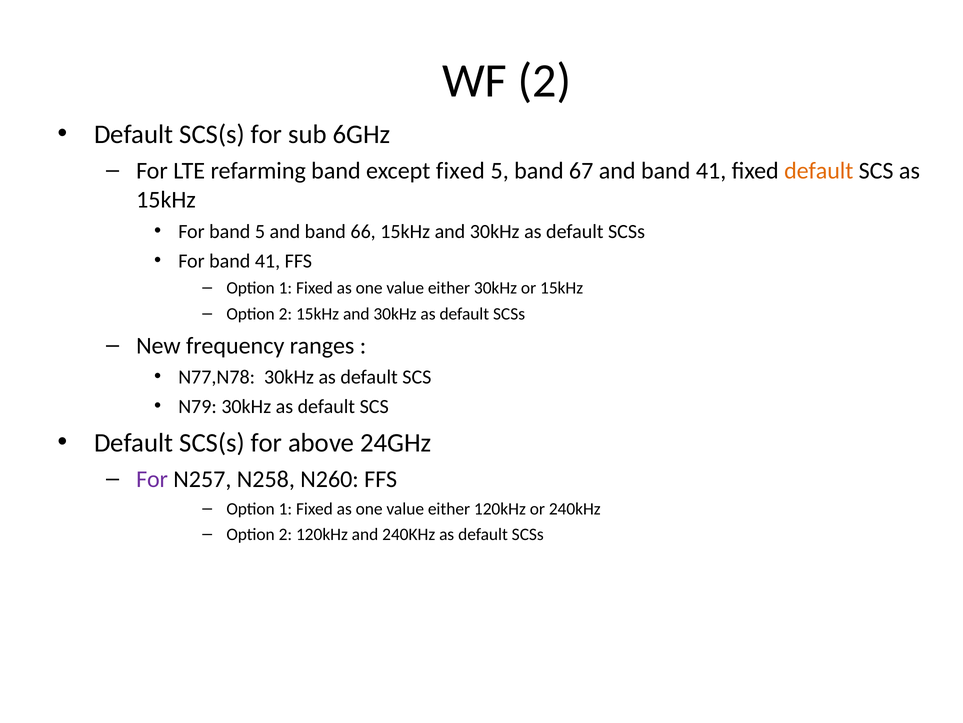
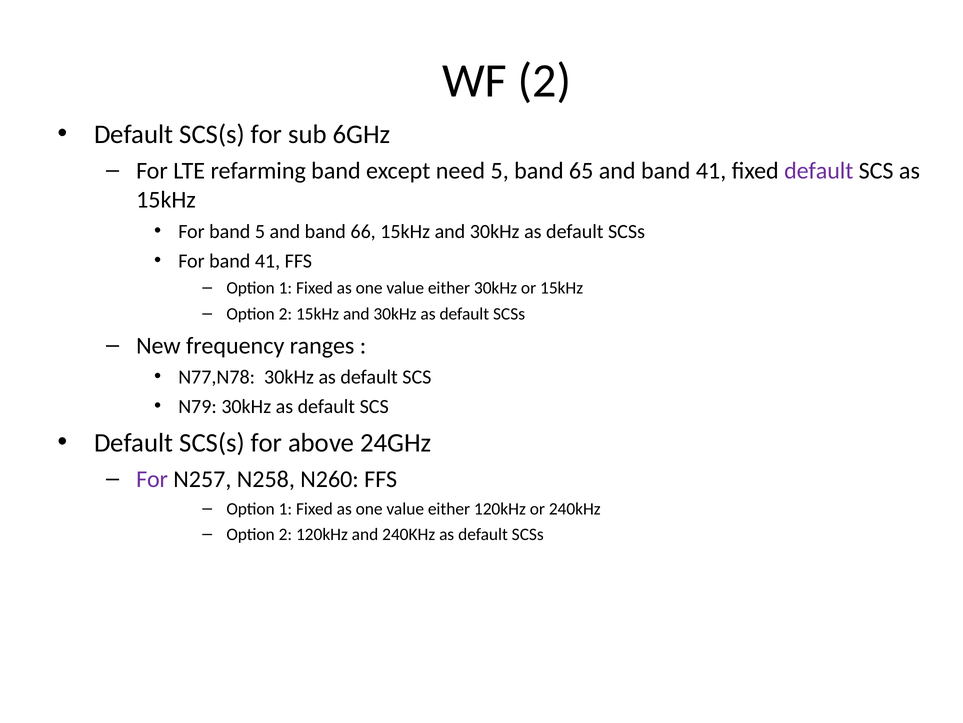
except fixed: fixed -> need
67: 67 -> 65
default at (819, 171) colour: orange -> purple
